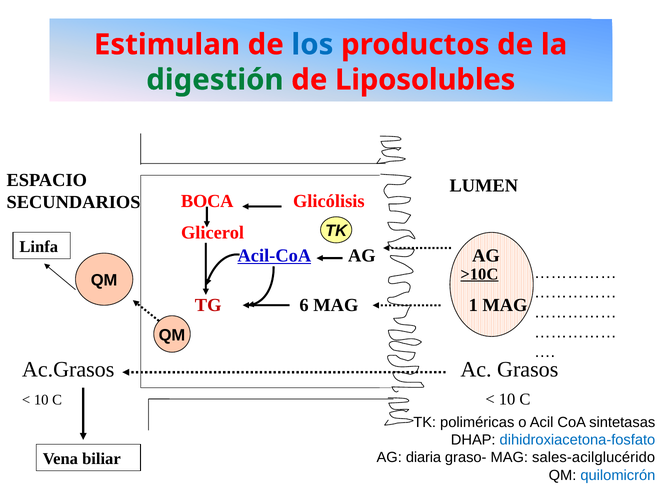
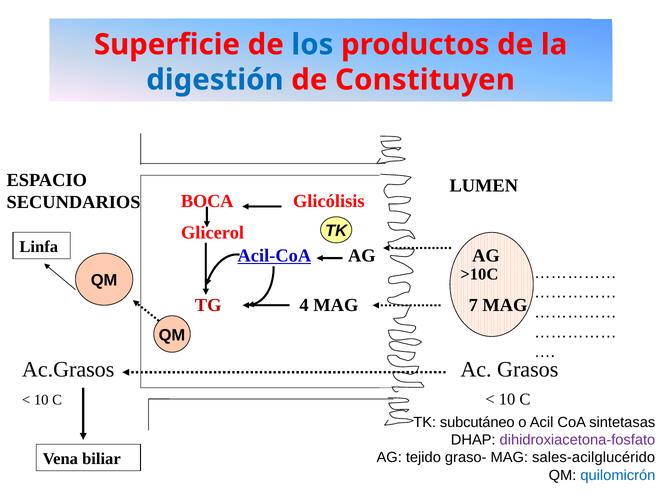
Estimulan: Estimulan -> Superficie
digestión colour: green -> blue
Liposolubles: Liposolubles -> Constituyen
>10C underline: present -> none
6: 6 -> 4
1: 1 -> 7
poliméricas: poliméricas -> subcutáneo
dihidroxiacetona-fosfato colour: blue -> purple
diaria: diaria -> tejido
